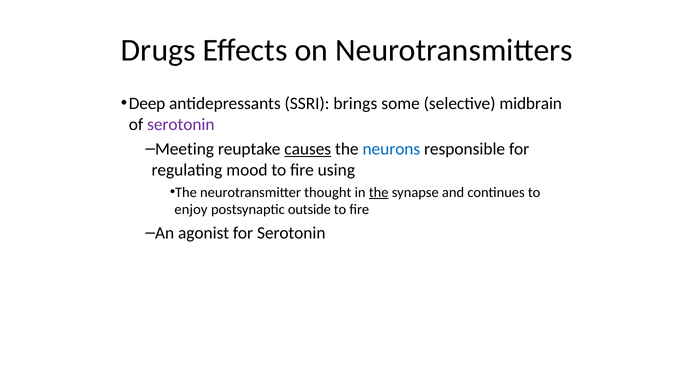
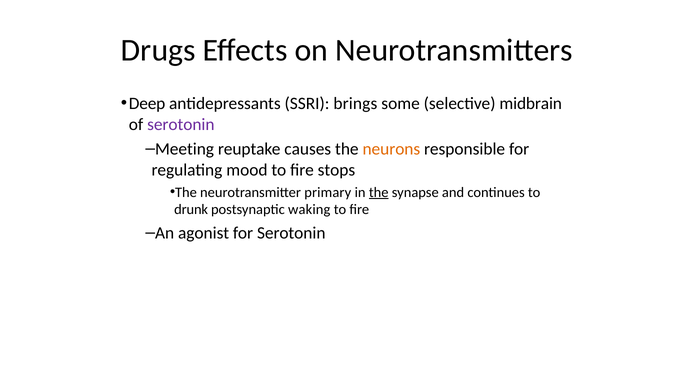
causes underline: present -> none
neurons colour: blue -> orange
using: using -> stops
thought: thought -> primary
enjoy: enjoy -> drunk
outside: outside -> waking
